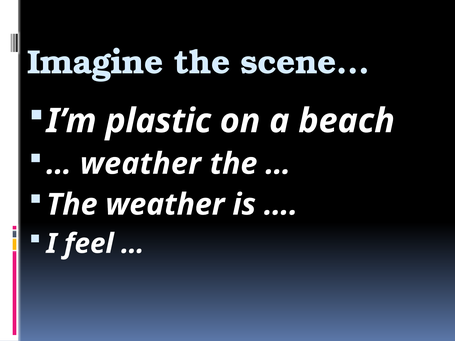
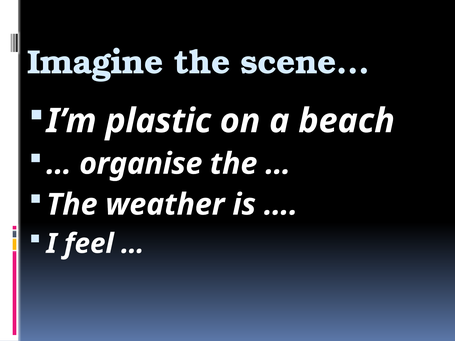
weather at (141, 164): weather -> organise
